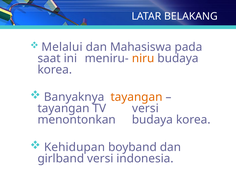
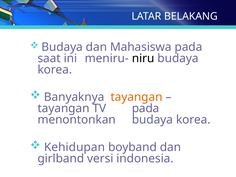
Melalui at (62, 47): Melalui -> Budaya
niru colour: orange -> black
TV versi: versi -> pada
